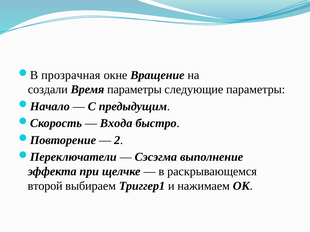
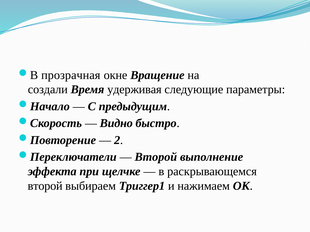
Время параметры: параметры -> удерживая
Входа: Входа -> Видно
Сэсэгма at (156, 157): Сэсэгма -> Второй
